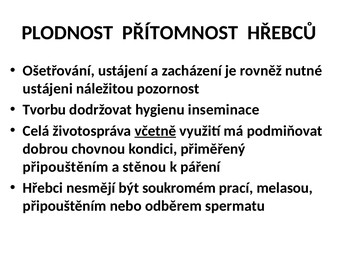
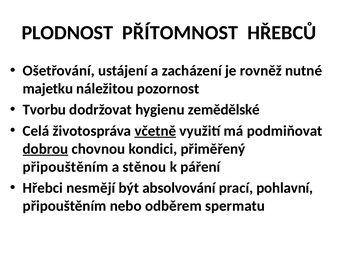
ustájeni: ustájeni -> majetku
inseminace: inseminace -> zemědělské
dobrou underline: none -> present
soukromém: soukromém -> absolvování
melasou: melasou -> pohlavní
